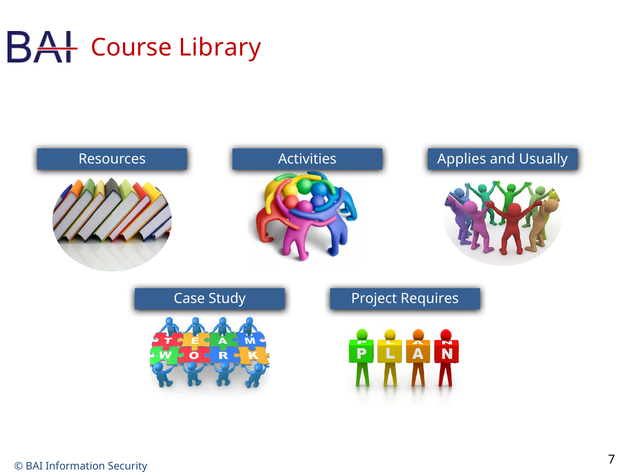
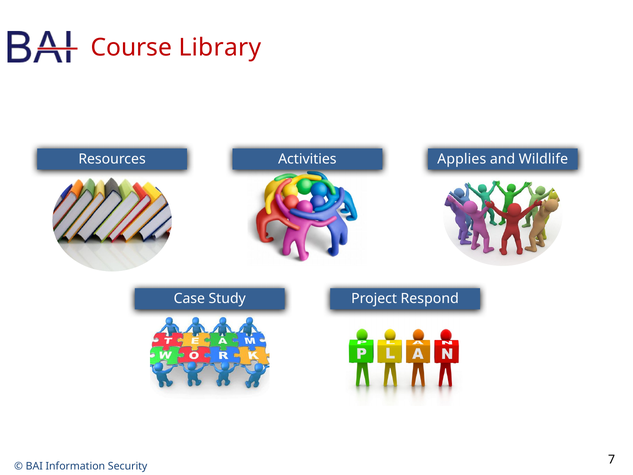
Usually: Usually -> Wildlife
Requires: Requires -> Respond
